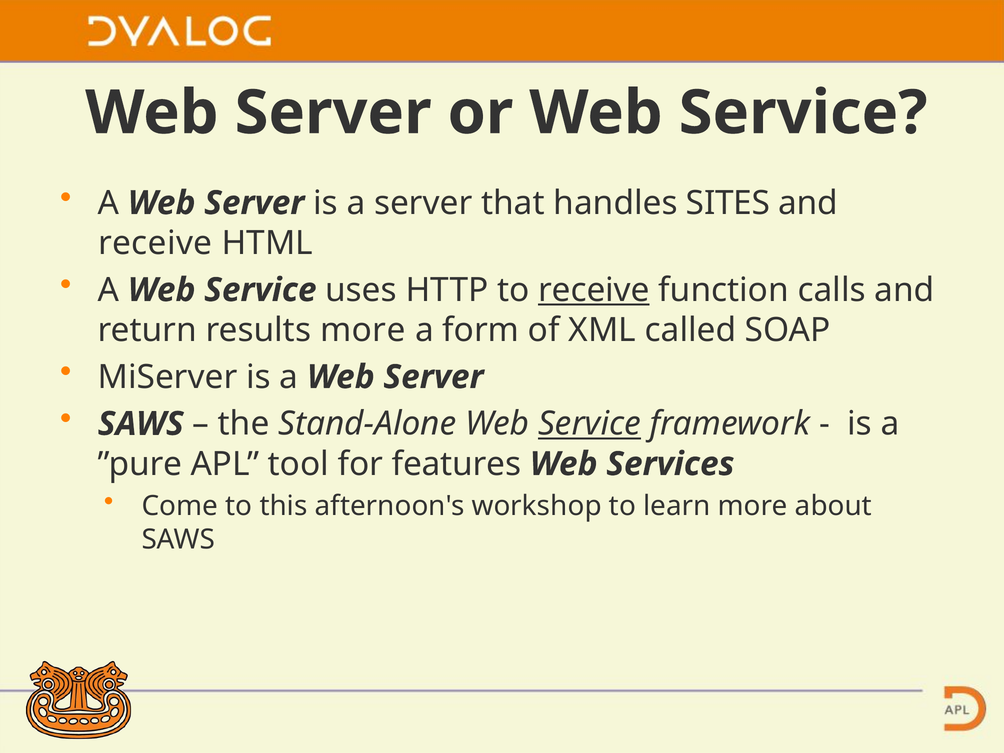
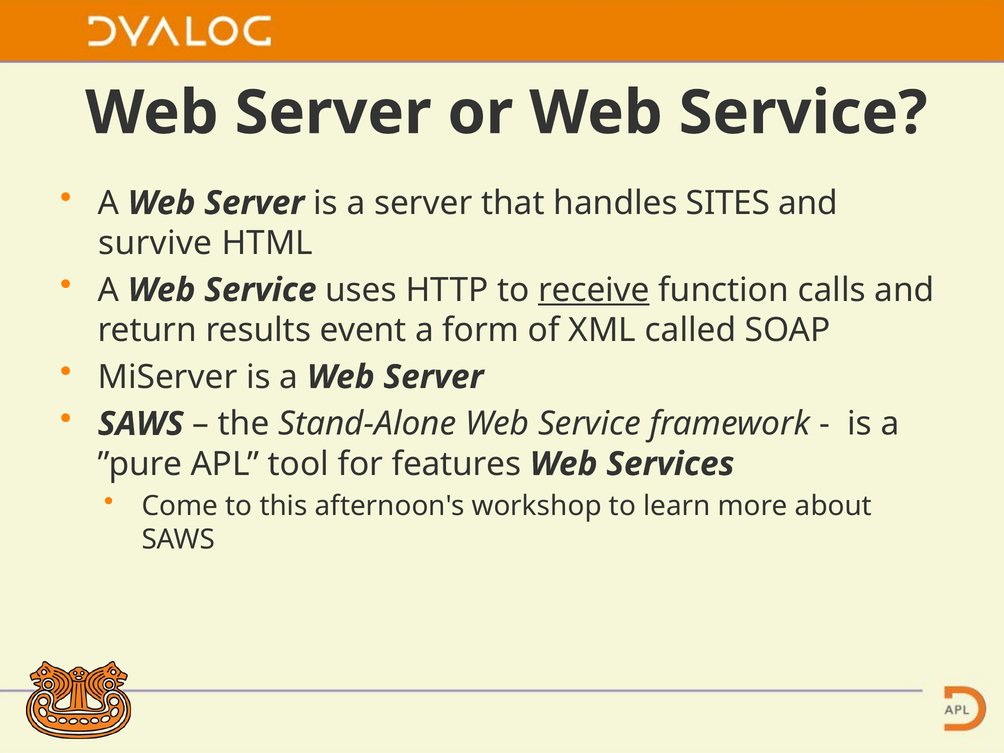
receive at (155, 243): receive -> survive
results more: more -> event
Service at (590, 424) underline: present -> none
